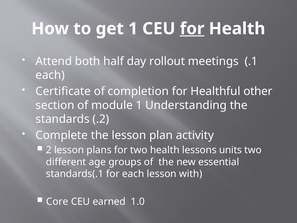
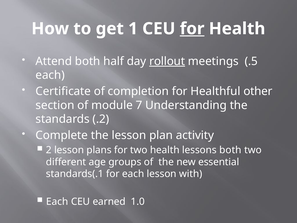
rollout underline: none -> present
.1: .1 -> .5
module 1: 1 -> 7
lessons units: units -> both
Core at (57, 201): Core -> Each
